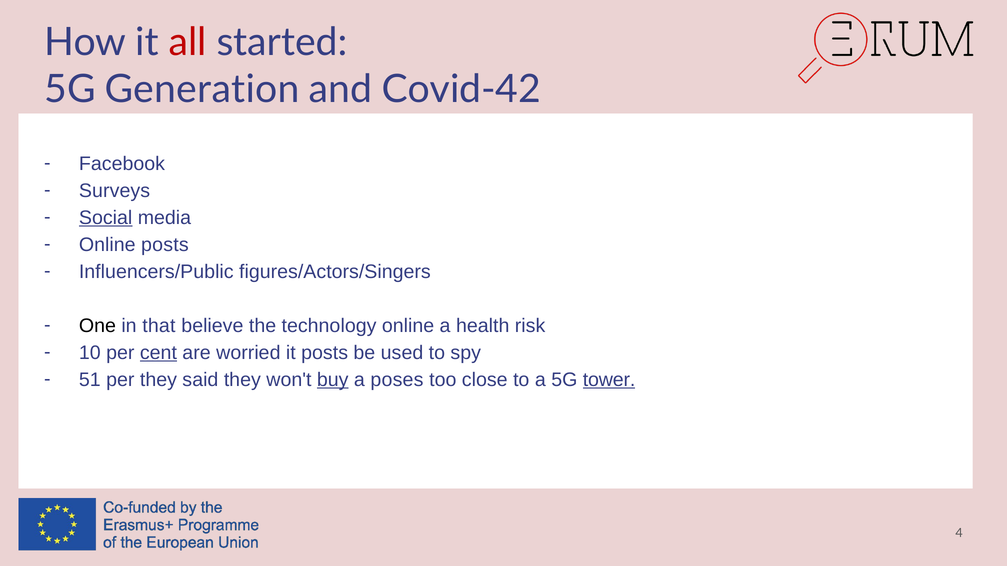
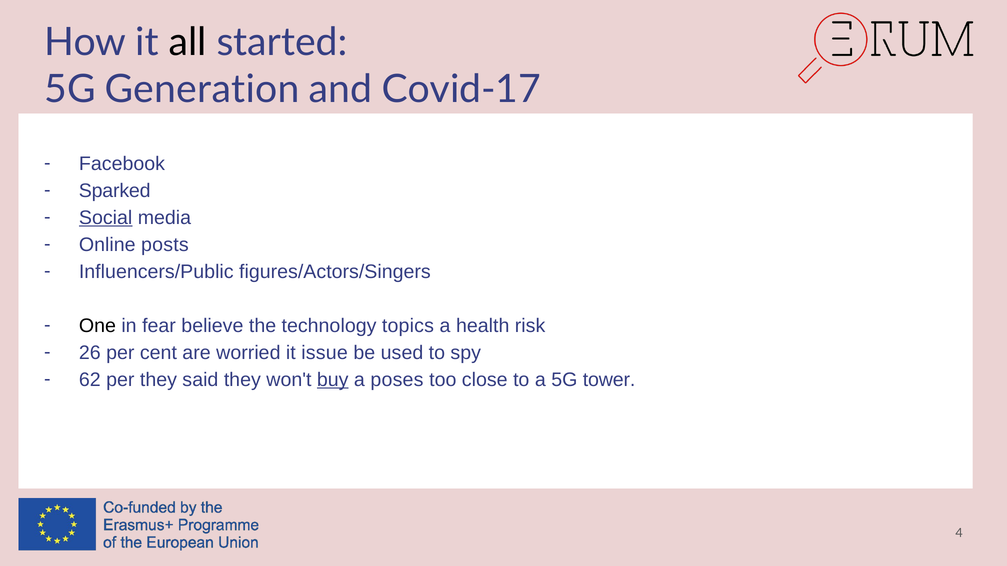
all colour: red -> black
Covid-42: Covid-42 -> Covid-17
Surveys: Surveys -> Sparked
that: that -> fear
technology online: online -> topics
10: 10 -> 26
cent underline: present -> none
it posts: posts -> issue
51: 51 -> 62
tower underline: present -> none
